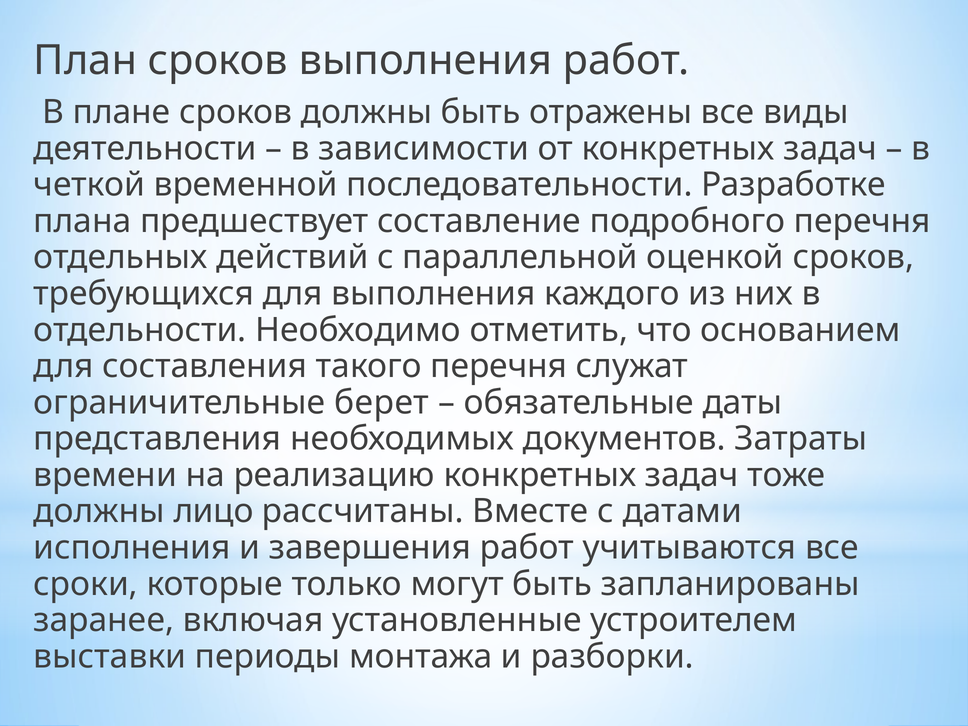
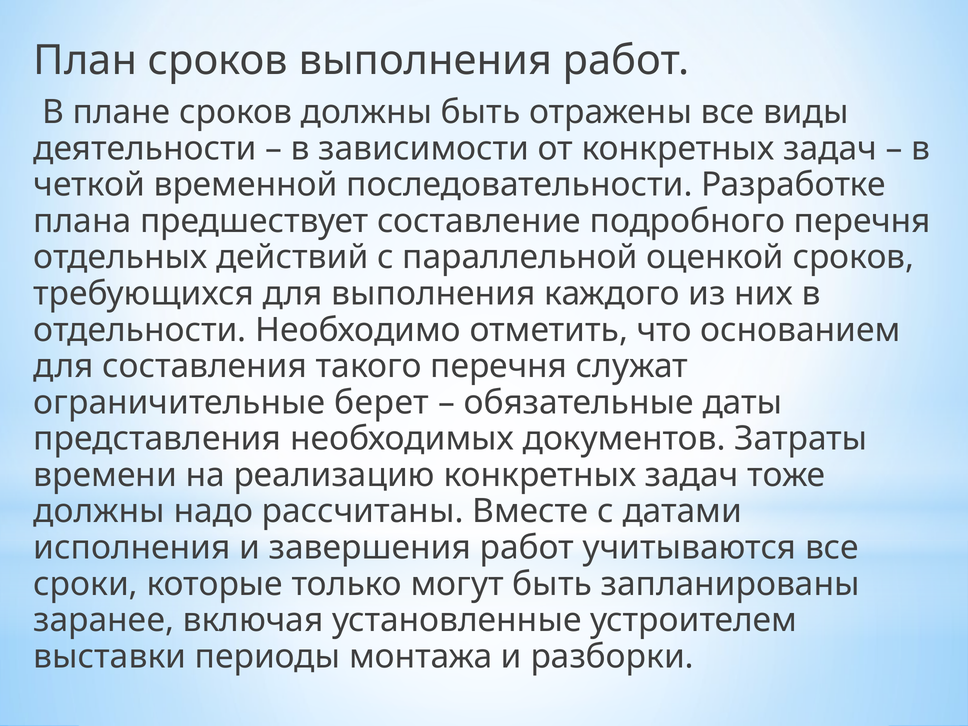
лицо: лицо -> надо
